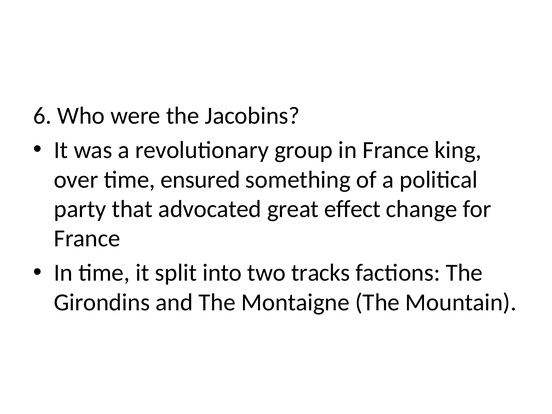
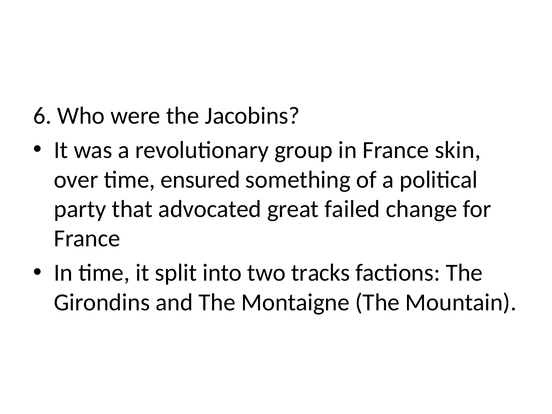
king: king -> skin
effect: effect -> failed
